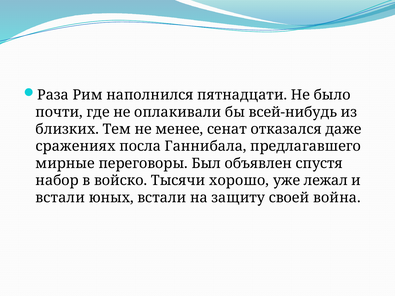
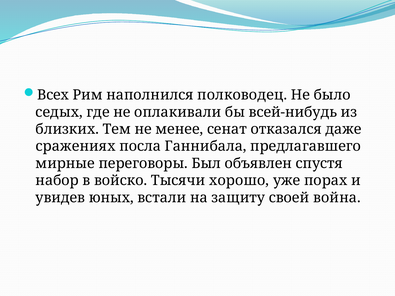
Раза: Раза -> Всех
пятнадцати: пятнадцати -> полководец
почти: почти -> седых
лежал: лежал -> порах
встали at (60, 198): встали -> увидев
